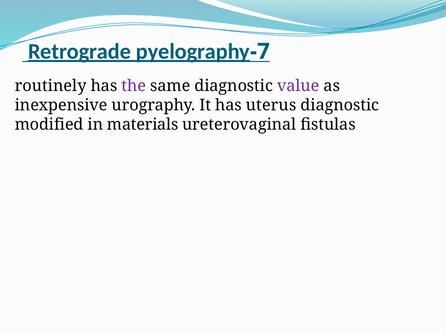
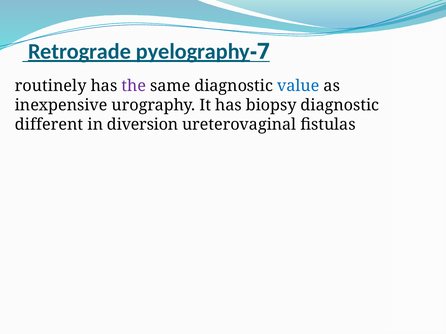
value colour: purple -> blue
uterus: uterus -> biopsy
modified: modified -> different
materials: materials -> diversion
